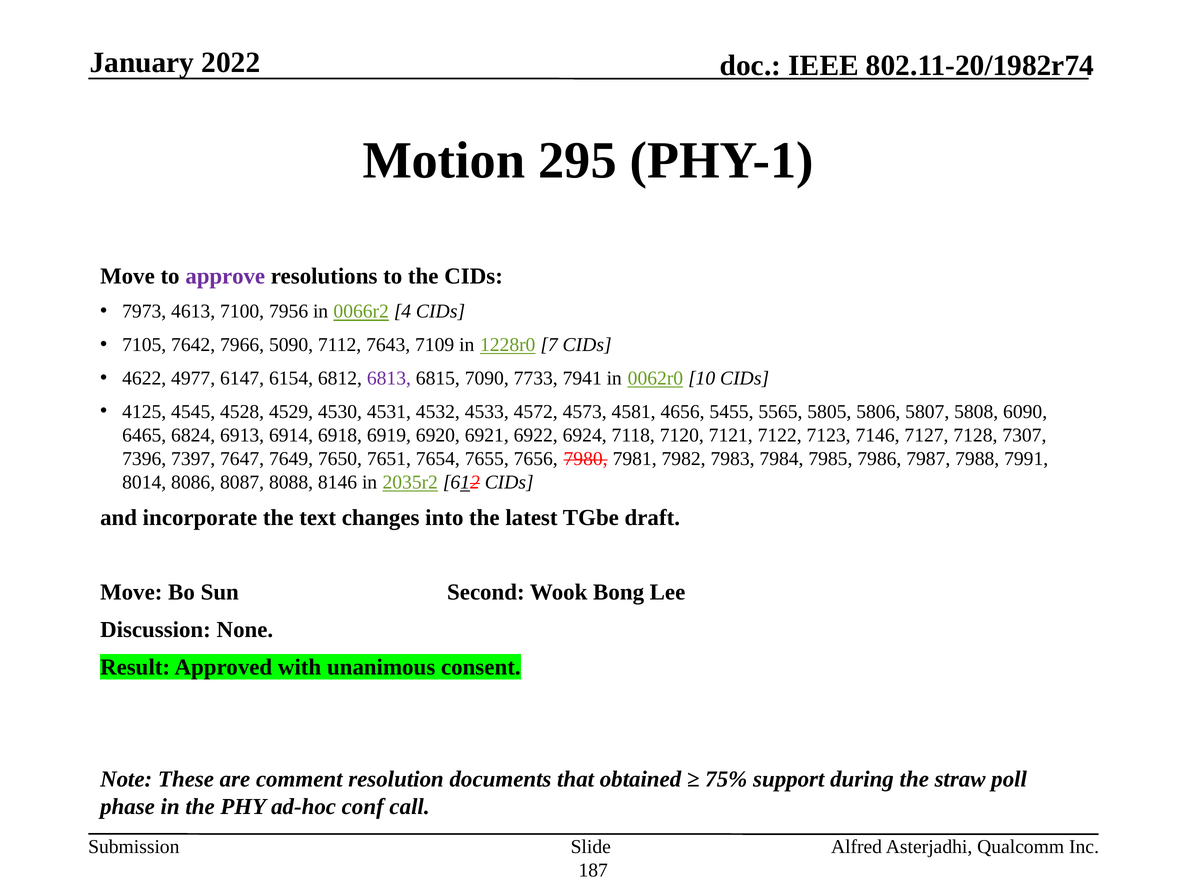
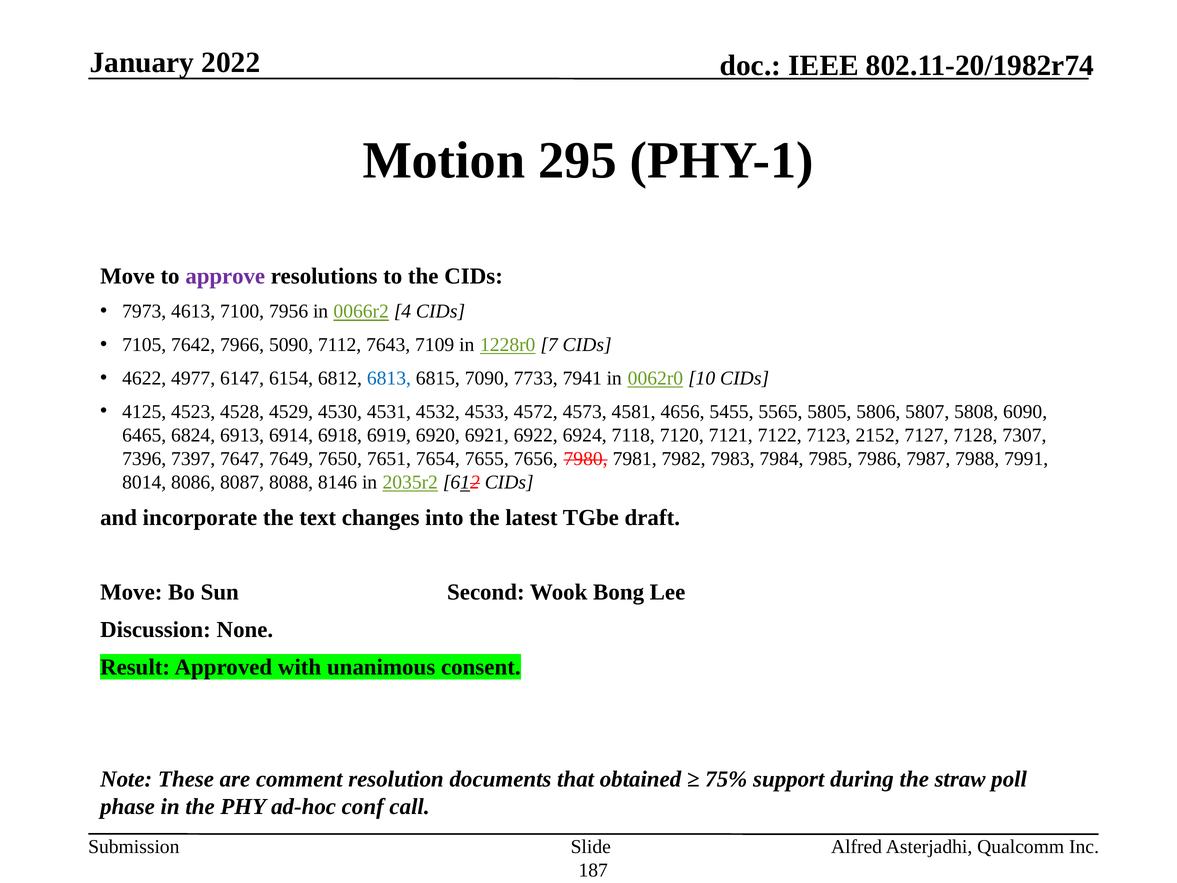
6813 colour: purple -> blue
4545: 4545 -> 4523
7146: 7146 -> 2152
